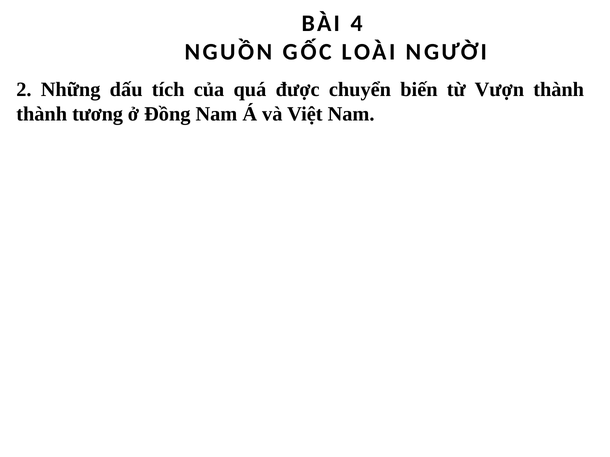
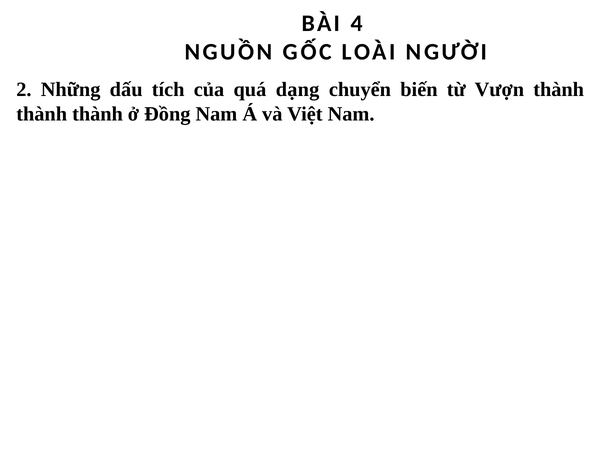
được: được -> dạng
tương at (98, 114): tương -> thành
